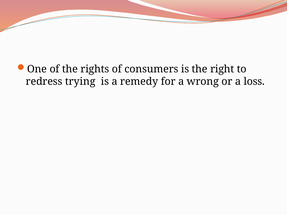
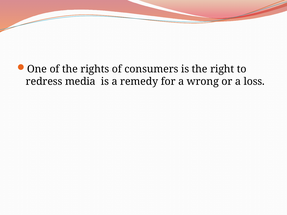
trying: trying -> media
